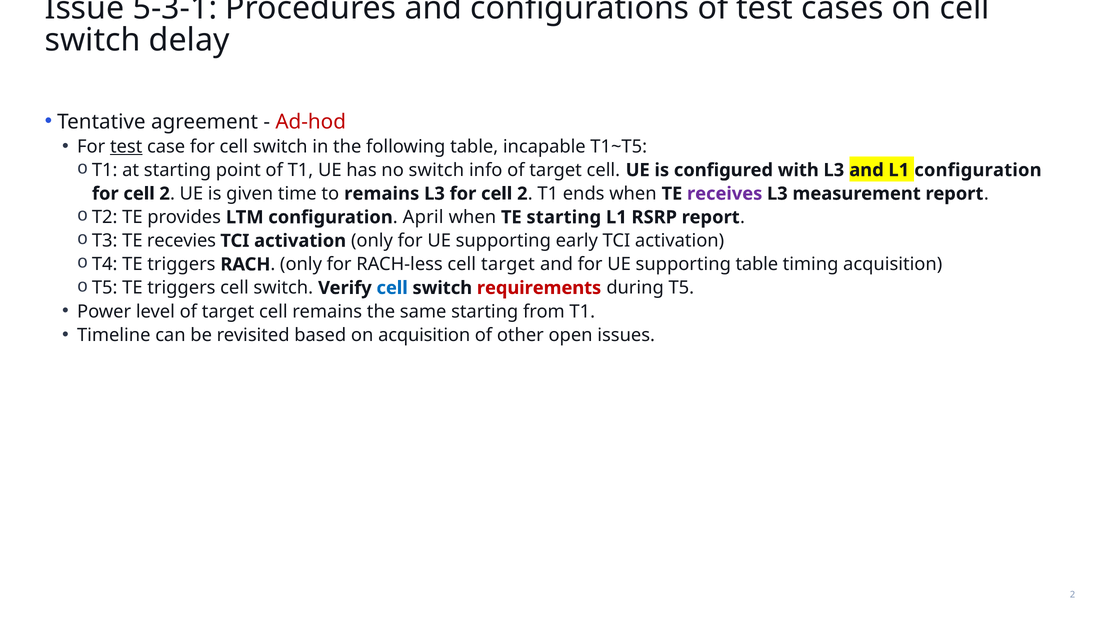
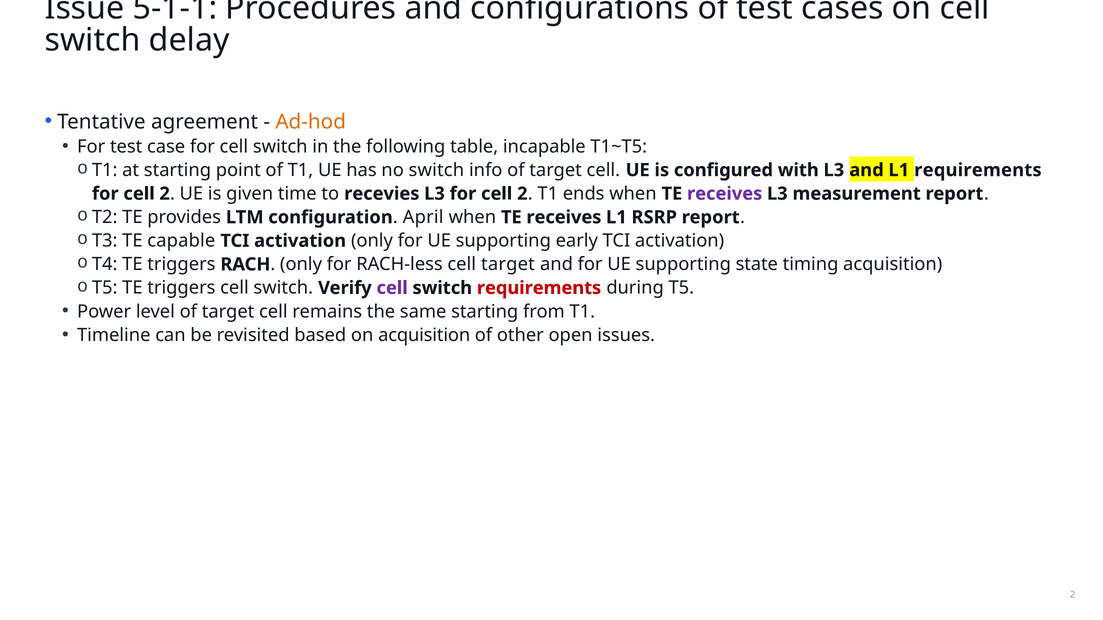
5-3-1: 5-3-1 -> 5-1-1
Ad-hod colour: red -> orange
test at (126, 147) underline: present -> none
L1 configuration: configuration -> requirements
to remains: remains -> recevies
starting at (564, 217): starting -> receives
recevies: recevies -> capable
supporting table: table -> state
cell at (392, 288) colour: blue -> purple
